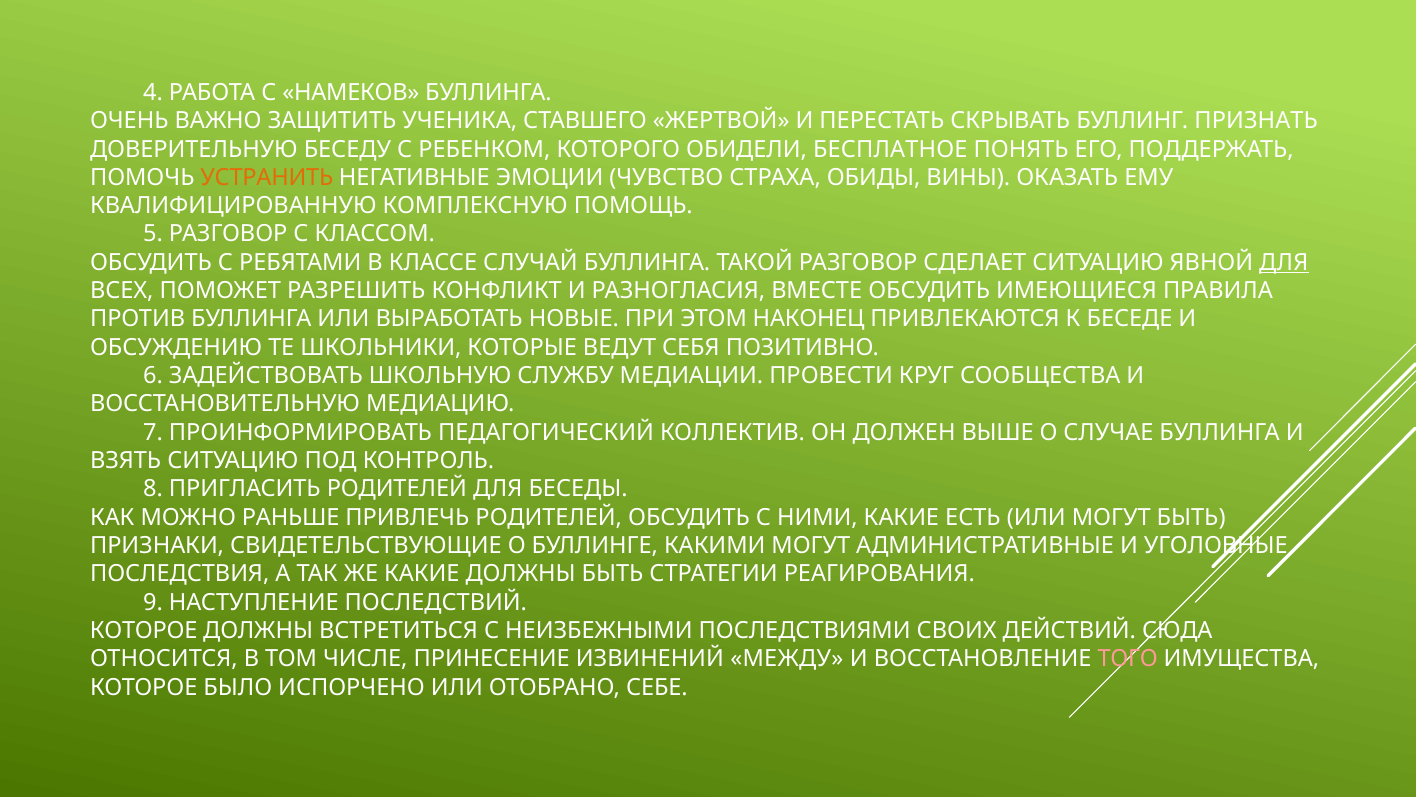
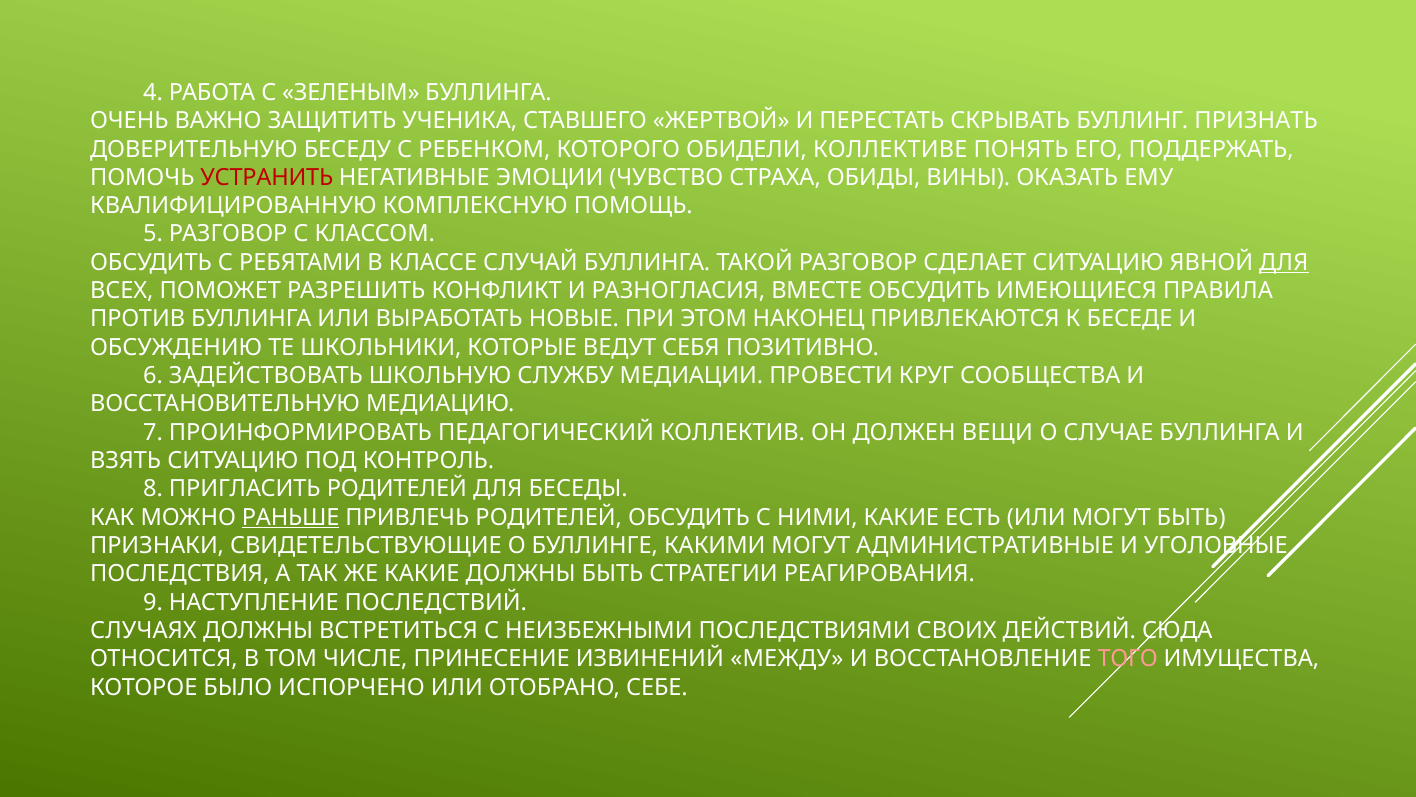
НАМЕКОВ: НАМЕКОВ -> ЗЕЛЕНЫМ
БЕСПЛАТНОЕ: БЕСПЛАТНОЕ -> КОЛЛЕКТИВЕ
УСТРАНИТЬ colour: orange -> red
ВЫШЕ: ВЫШЕ -> ВЕЩИ
РАНЬШЕ underline: none -> present
КОТОРОЕ at (144, 630): КОТОРОЕ -> СЛУЧАЯХ
